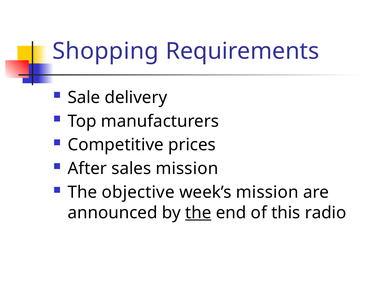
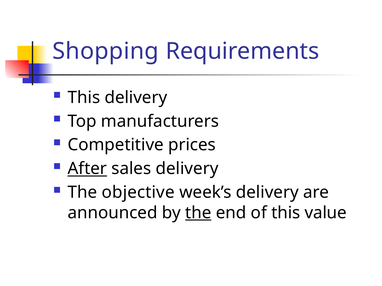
Sale at (84, 98): Sale -> This
After underline: none -> present
sales mission: mission -> delivery
week’s mission: mission -> delivery
radio: radio -> value
